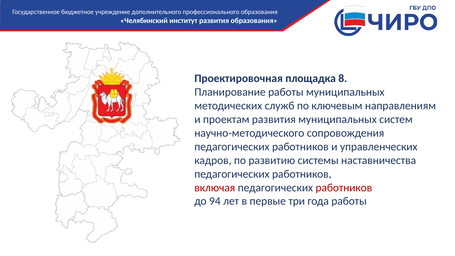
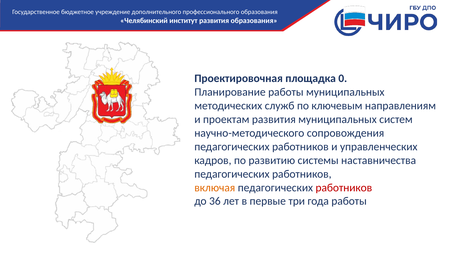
8: 8 -> 0
включая colour: red -> orange
94: 94 -> 36
